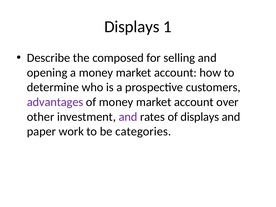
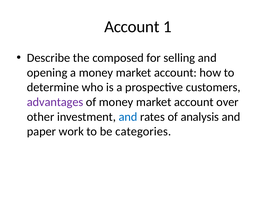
Displays at (132, 27): Displays -> Account
and at (128, 117) colour: purple -> blue
of displays: displays -> analysis
